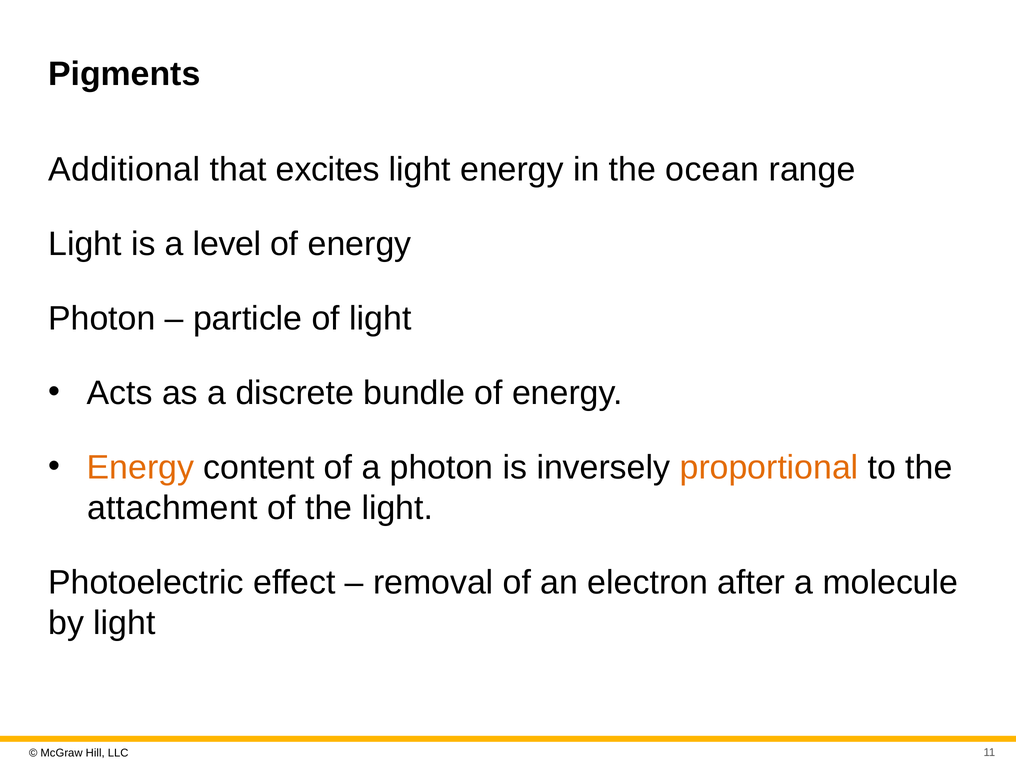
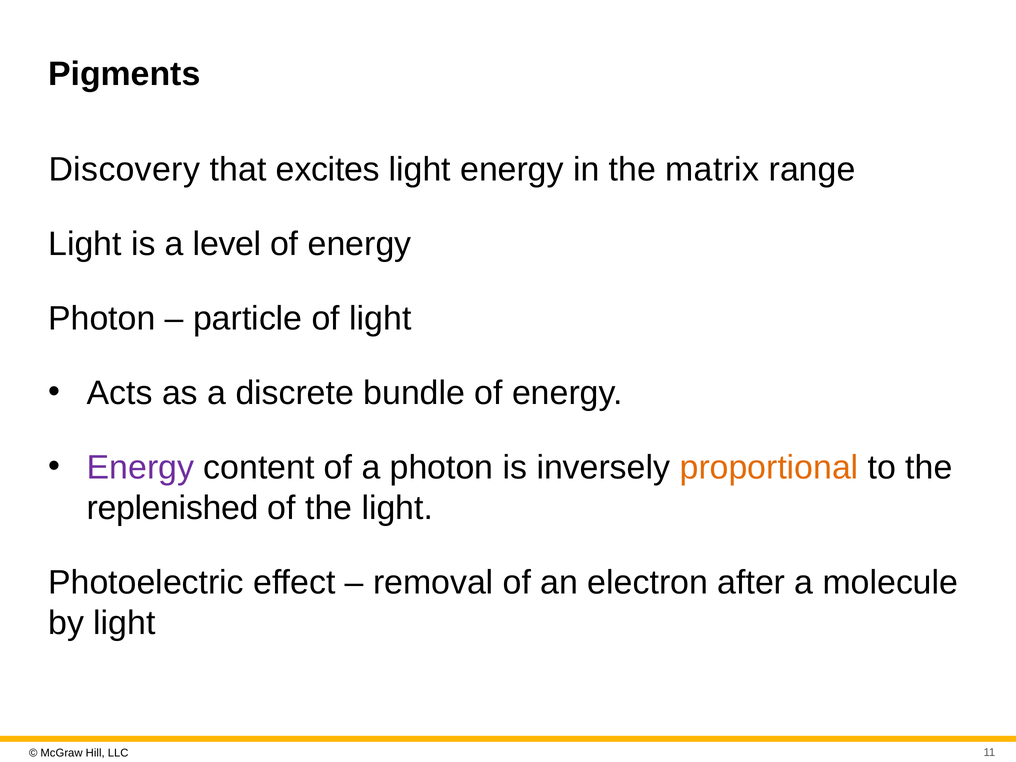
Additional: Additional -> Discovery
ocean: ocean -> matrix
Energy at (140, 468) colour: orange -> purple
attachment: attachment -> replenished
